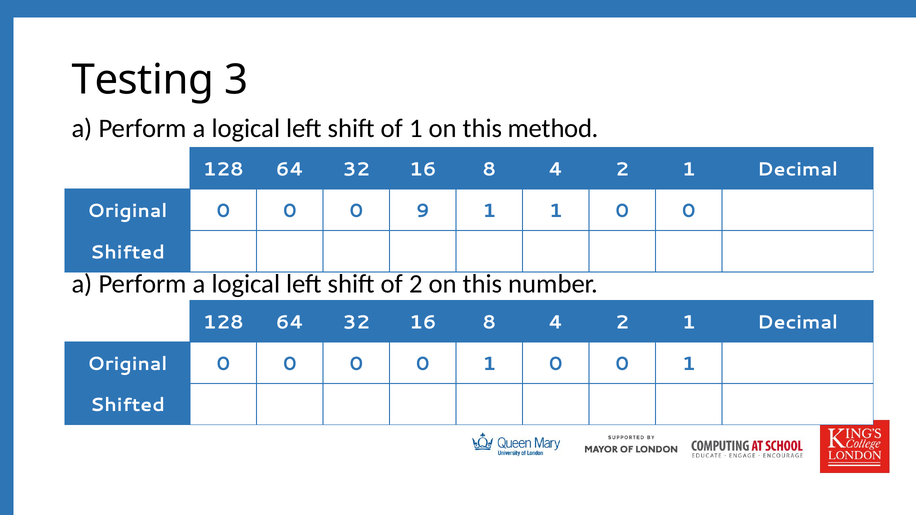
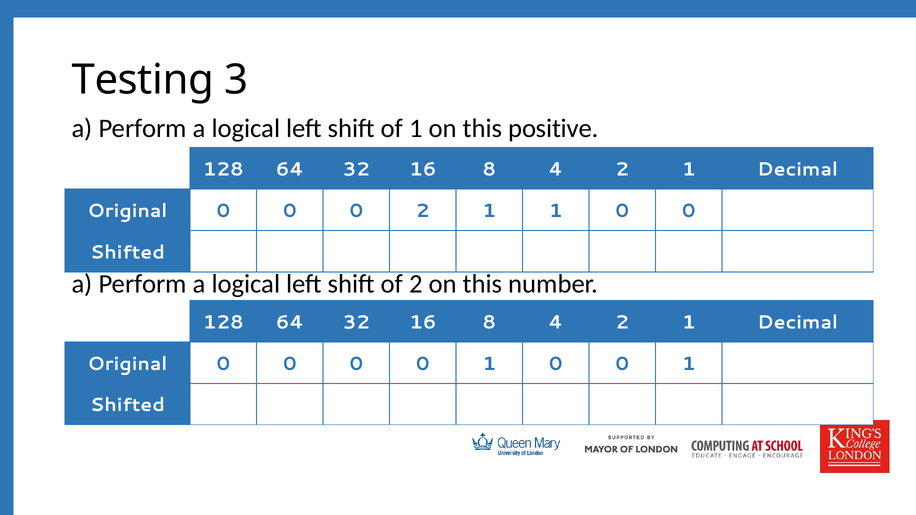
method: method -> positive
0 9: 9 -> 2
